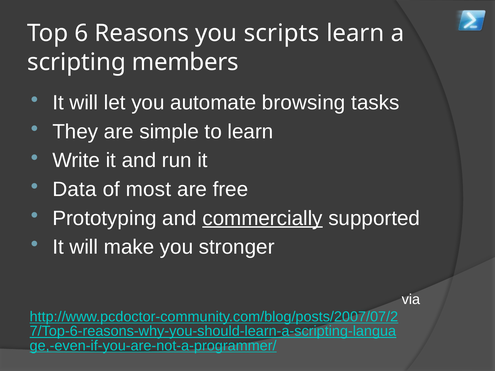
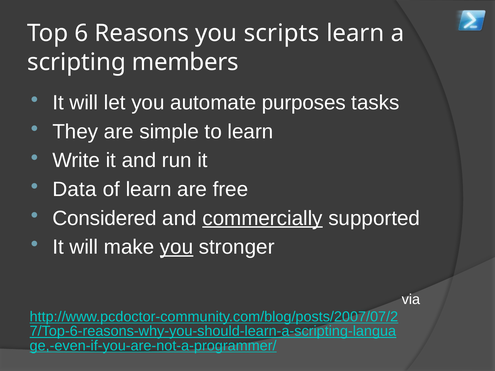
browsing: browsing -> purposes
of most: most -> learn
Prototyping: Prototyping -> Considered
you at (177, 247) underline: none -> present
